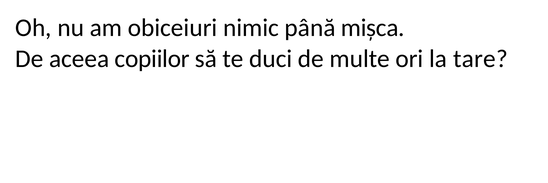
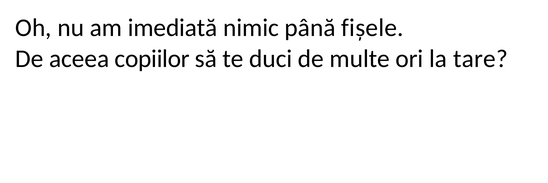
obiceiuri: obiceiuri -> imediată
mișca: mișca -> fișele
